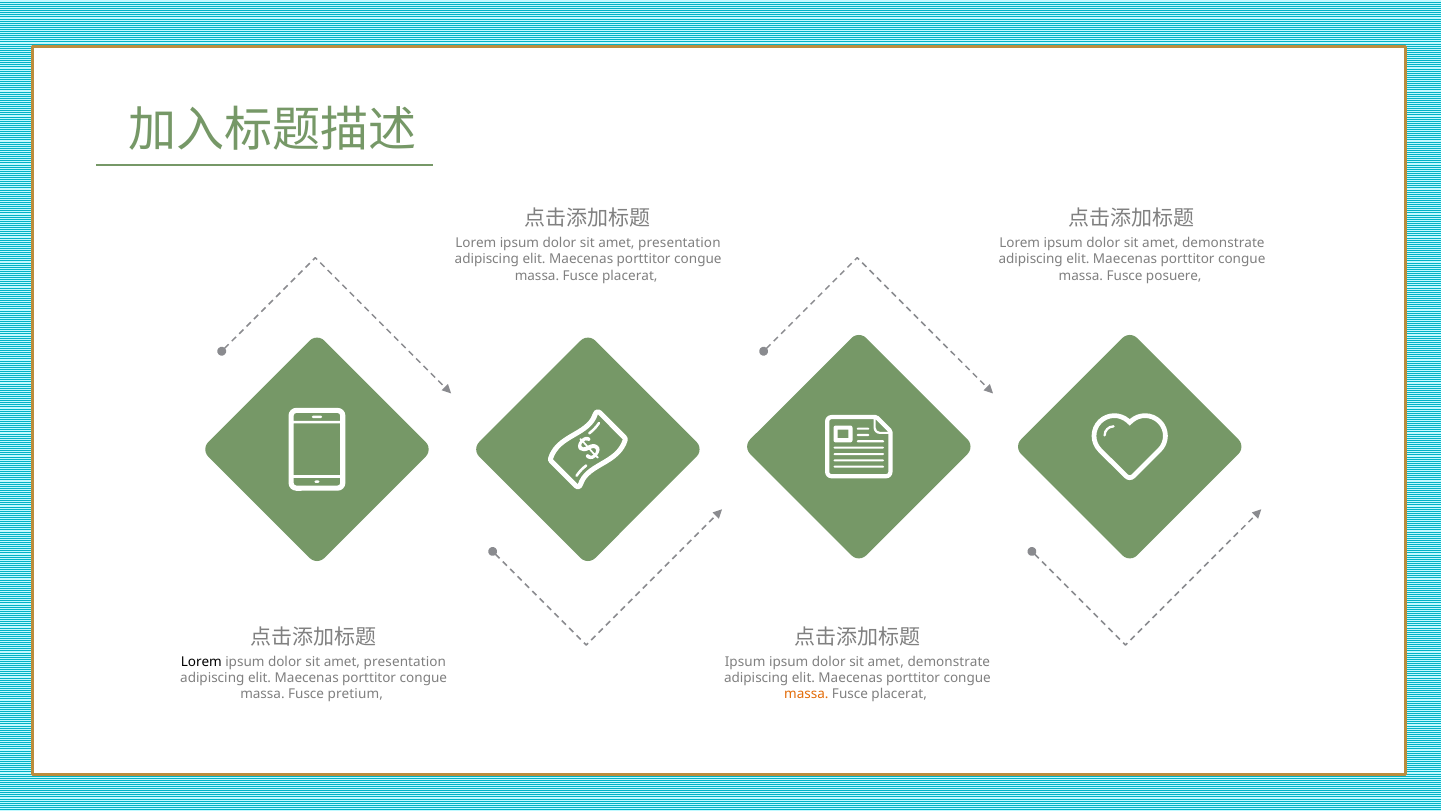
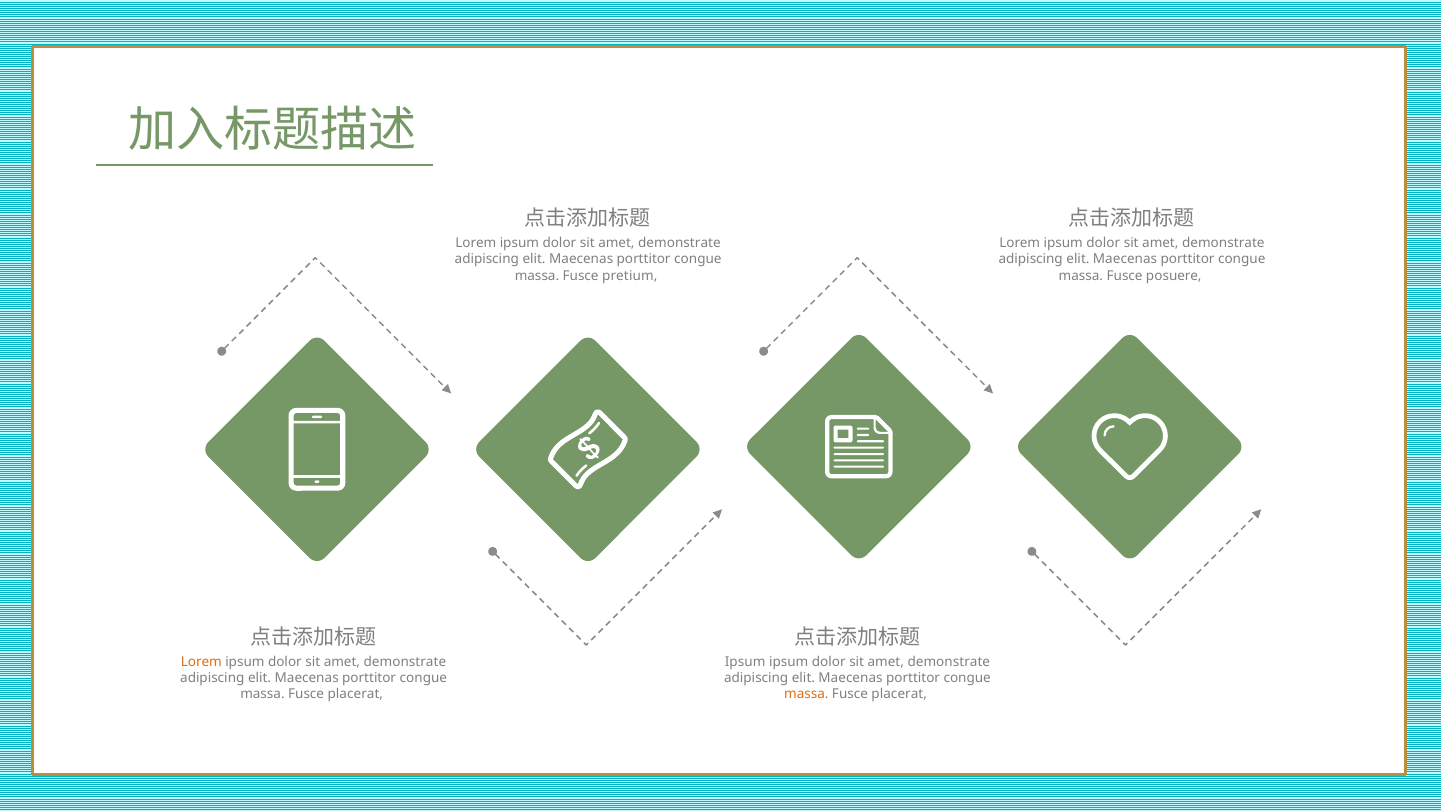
presentation at (679, 243): presentation -> demonstrate
placerat at (630, 276): placerat -> pretium
Lorem at (201, 662) colour: black -> orange
presentation at (405, 662): presentation -> demonstrate
pretium at (355, 694): pretium -> placerat
